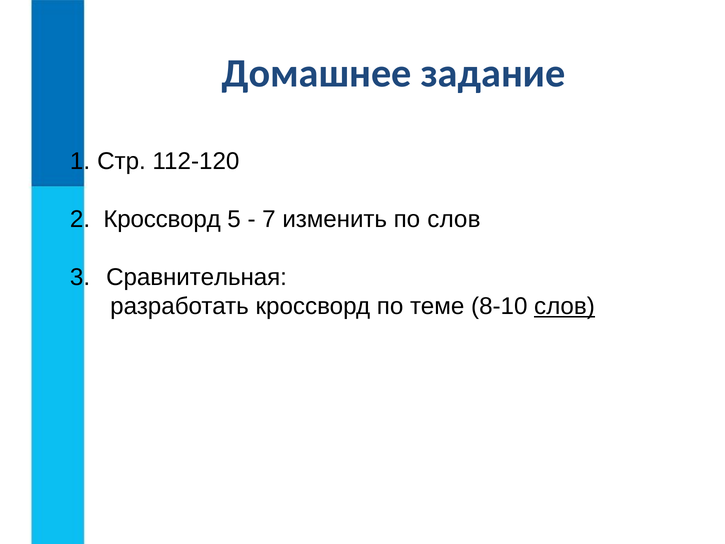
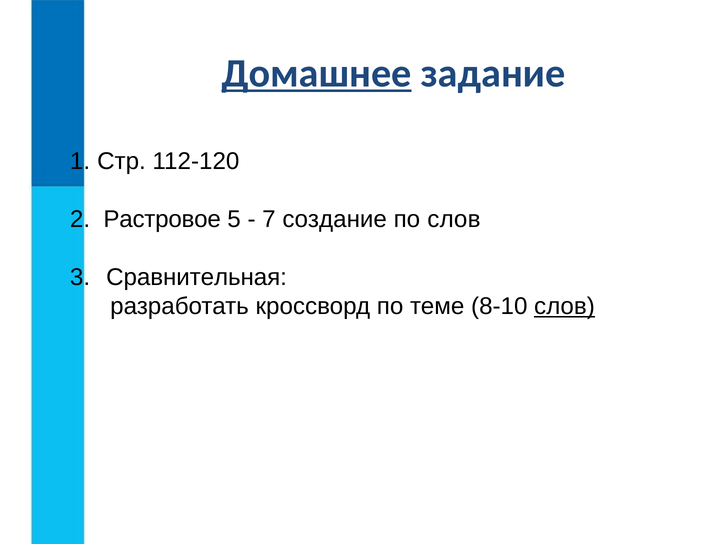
Домашнее underline: none -> present
2 Кроссворд: Кроссворд -> Растровое
изменить: изменить -> создание
